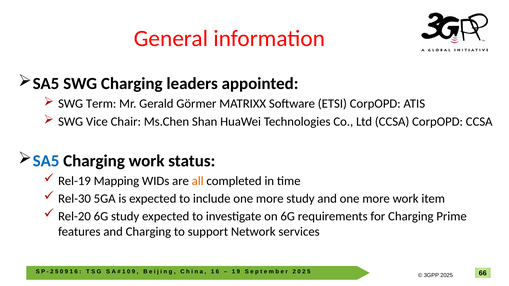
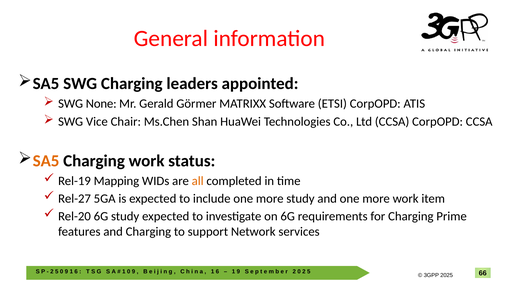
Term: Term -> None
SA5 at (46, 161) colour: blue -> orange
Rel-30: Rel-30 -> Rel-27
